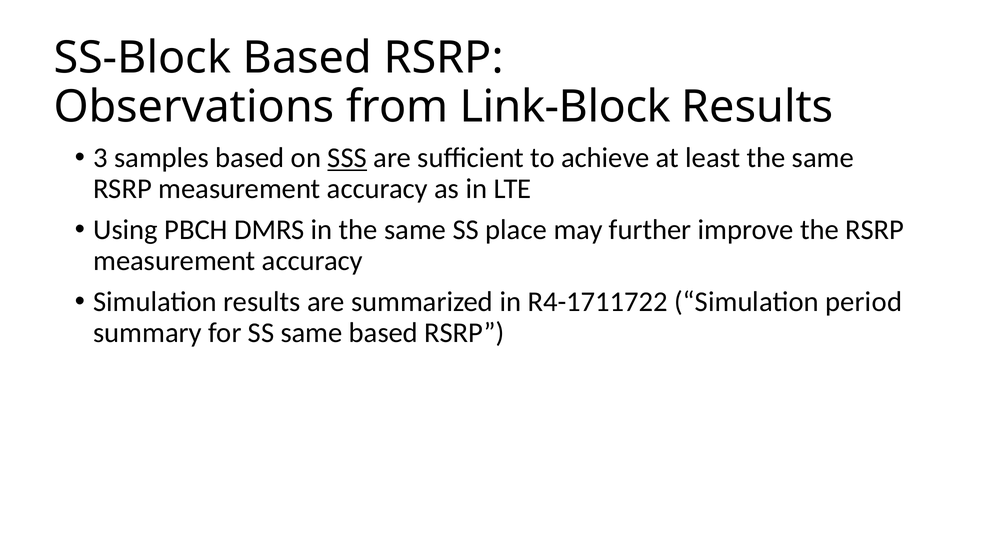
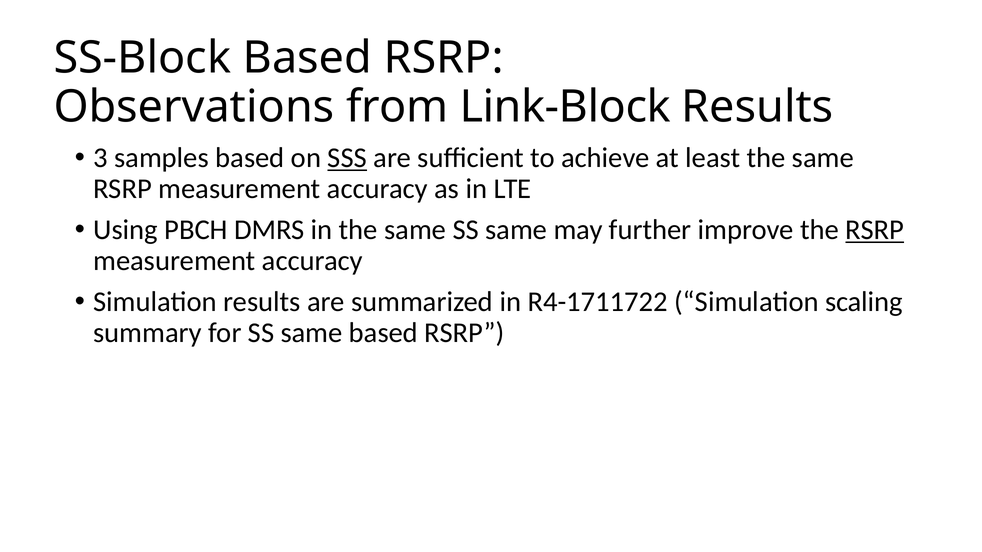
same SS place: place -> same
RSRP at (875, 230) underline: none -> present
period: period -> scaling
